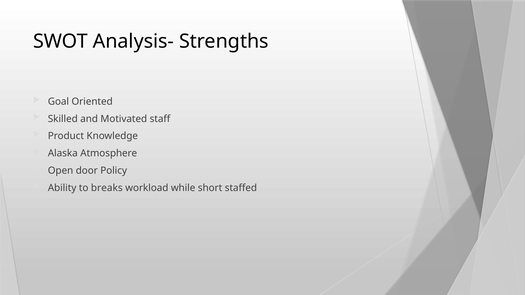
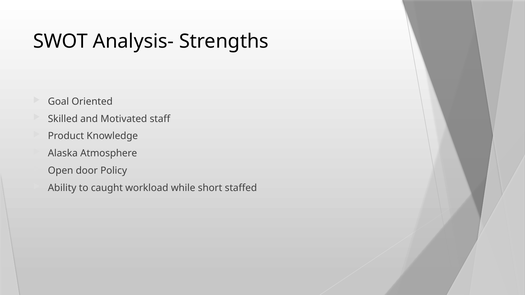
breaks: breaks -> caught
